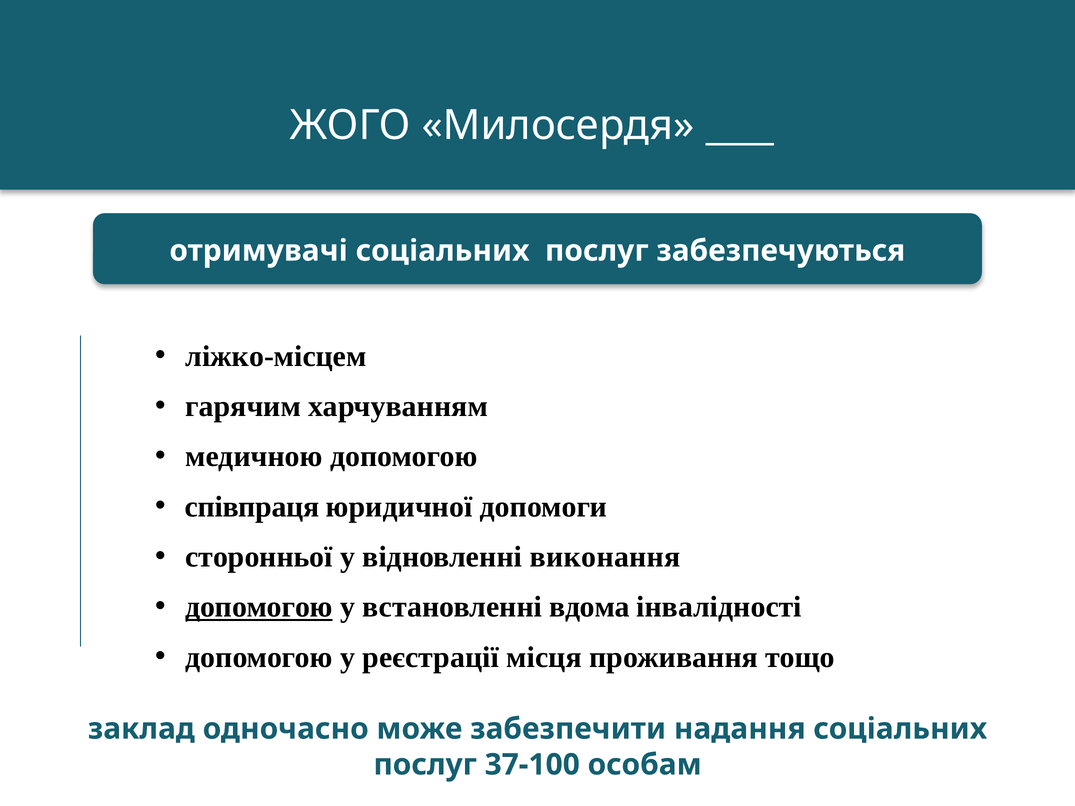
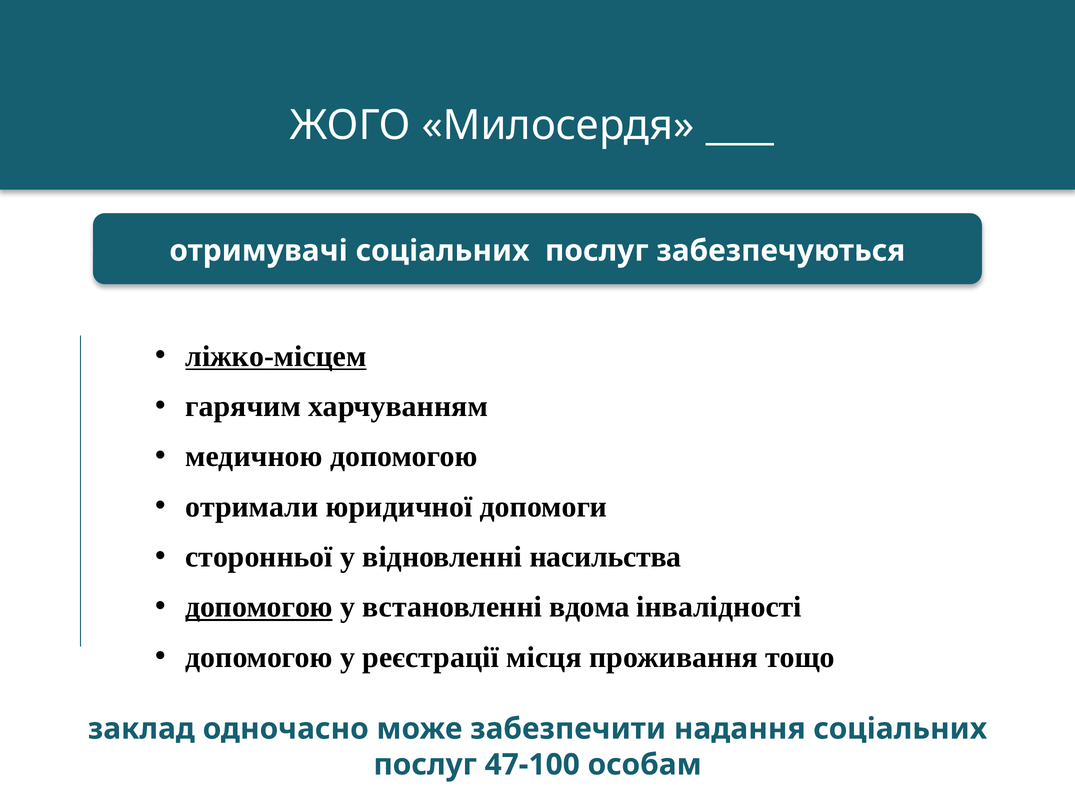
ліжко-місцем underline: none -> present
співпраця: співпраця -> отримали
виконання: виконання -> насильства
37-100: 37-100 -> 47-100
